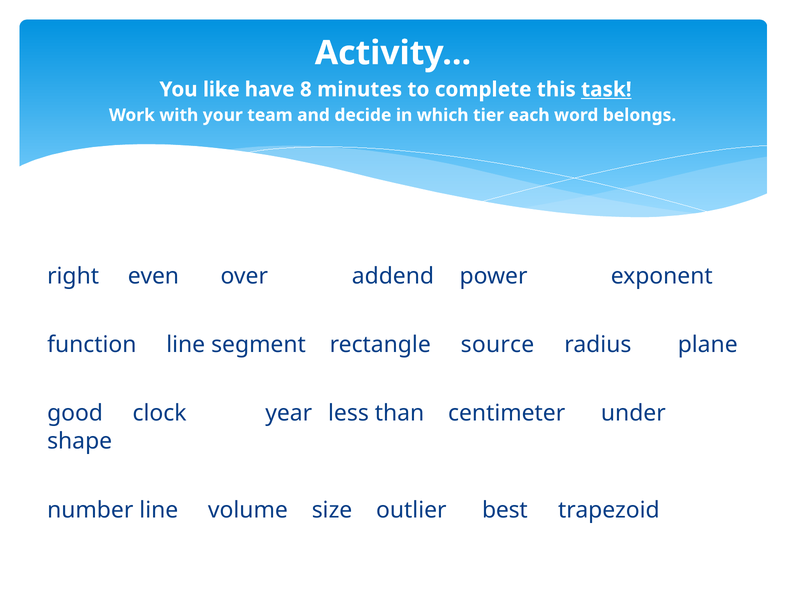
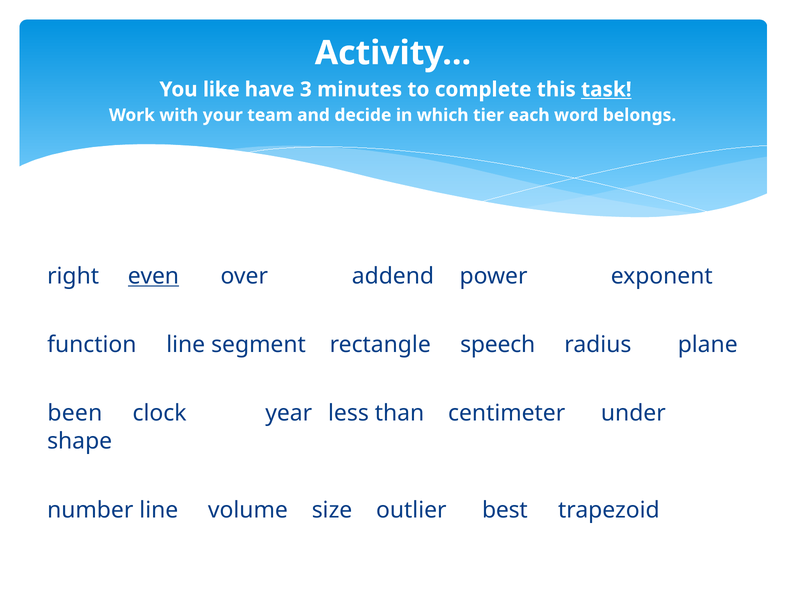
8: 8 -> 3
even underline: none -> present
source: source -> speech
good: good -> been
